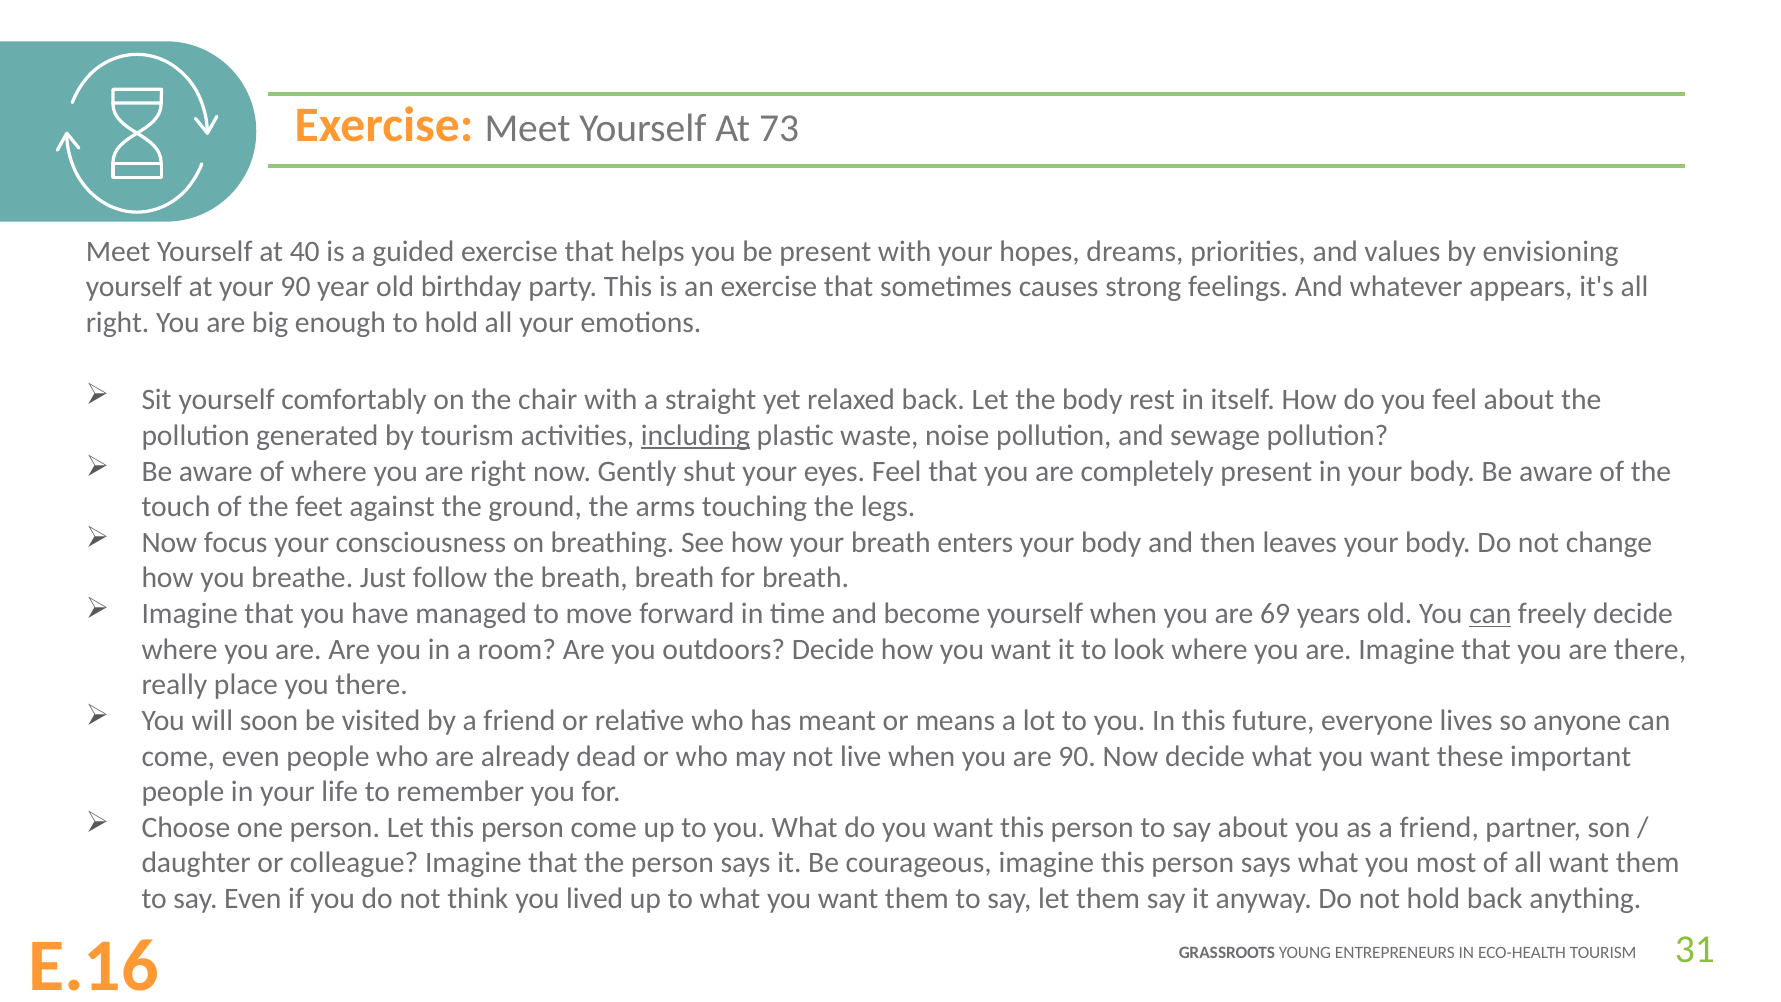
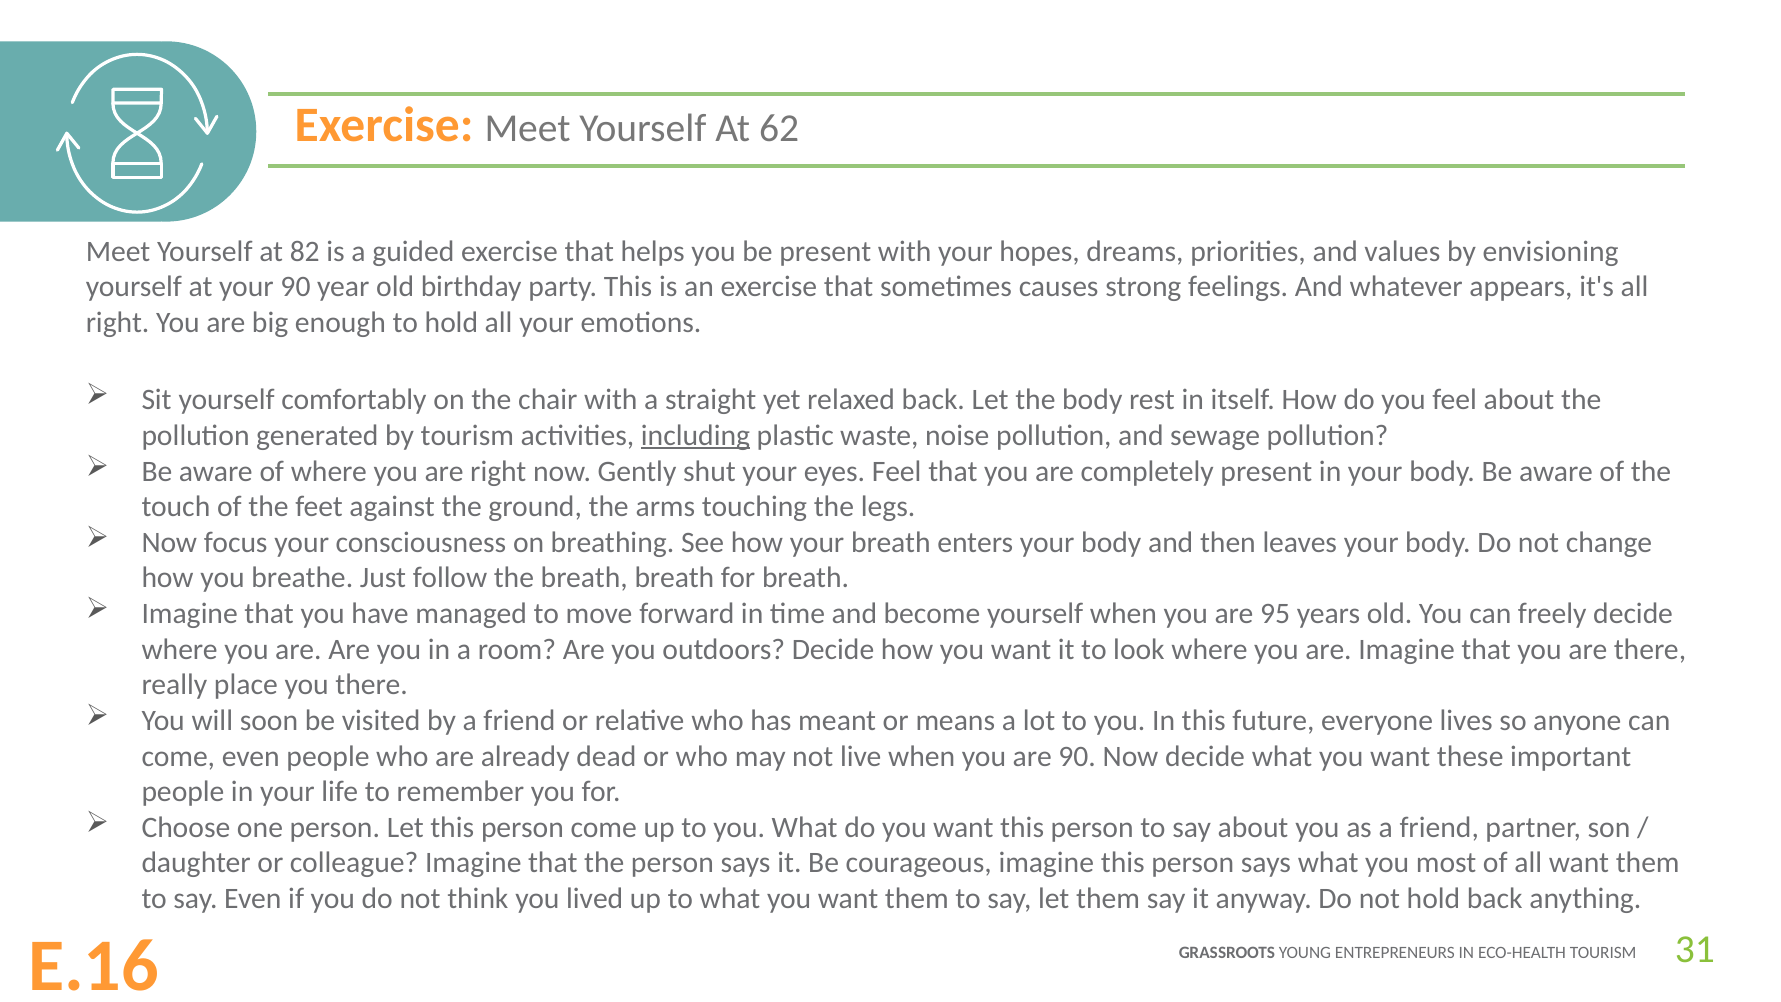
73: 73 -> 62
40: 40 -> 82
69: 69 -> 95
can at (1490, 614) underline: present -> none
